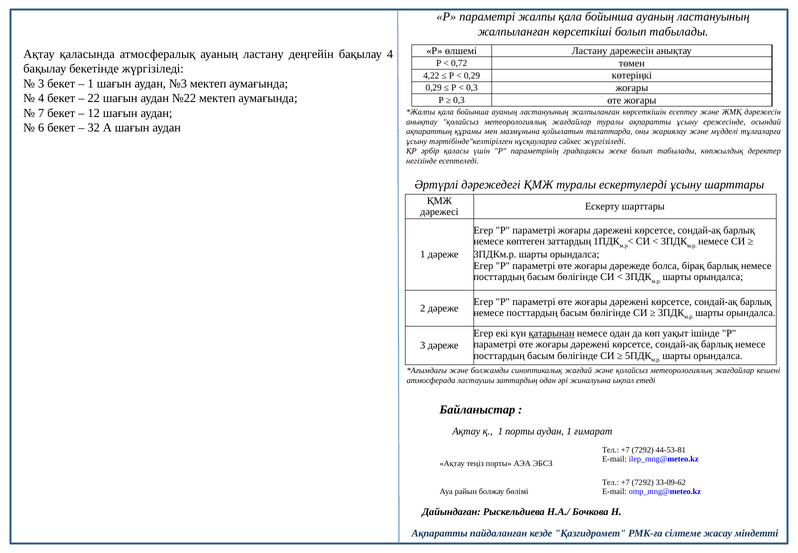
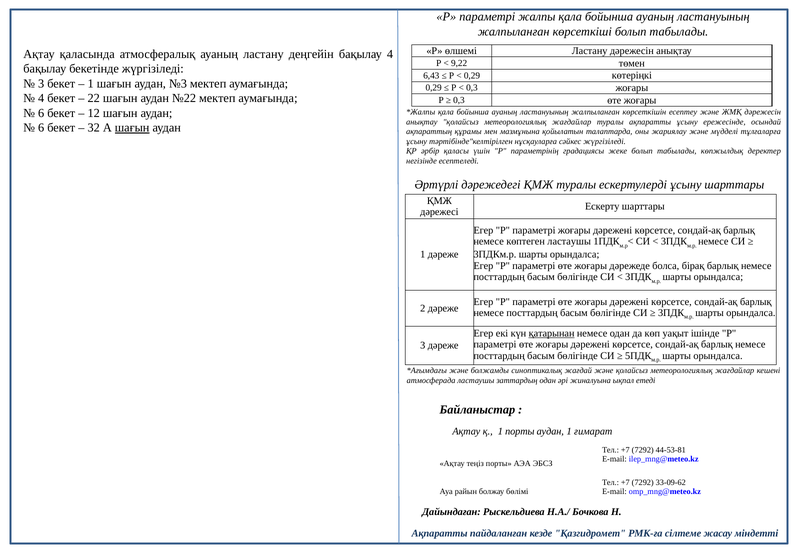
0,72: 0,72 -> 9,22
4,22: 4,22 -> 6,43
7 at (41, 113): 7 -> 6
шағын at (132, 128) underline: none -> present
көптеген заттардың: заттардың -> ластаушы
